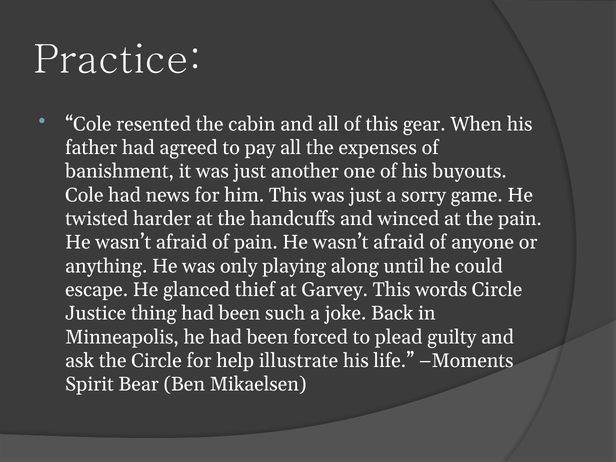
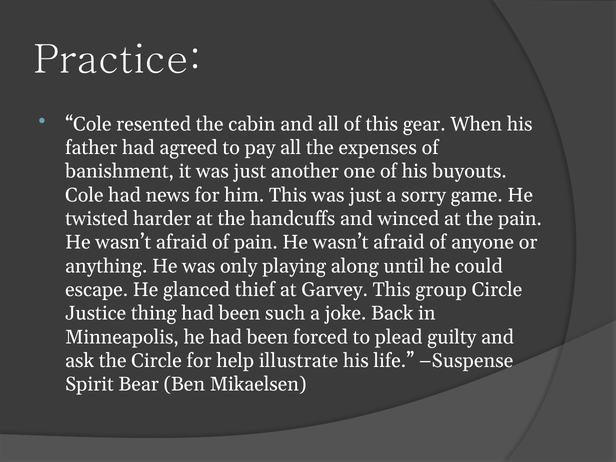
words: words -> group
Moments: Moments -> Suspense
